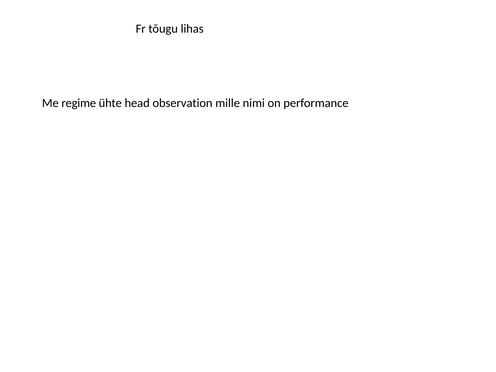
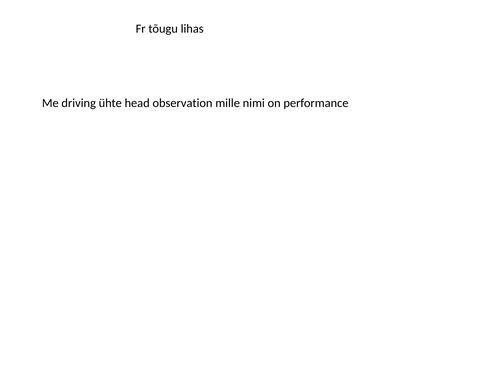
regime: regime -> driving
